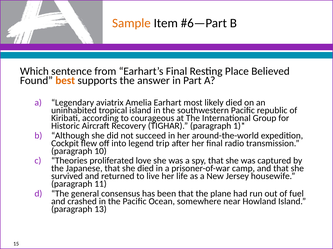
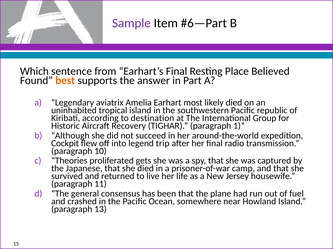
Sample colour: orange -> purple
courageous: courageous -> destination
love: love -> gets
